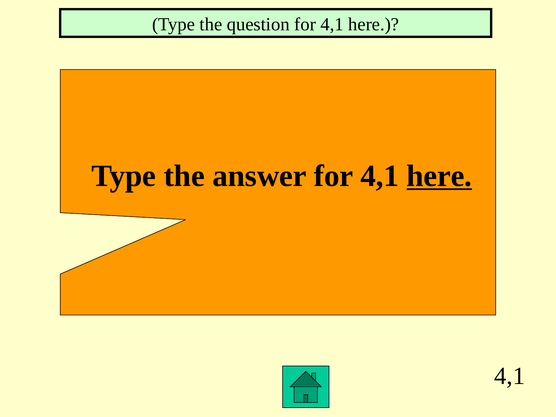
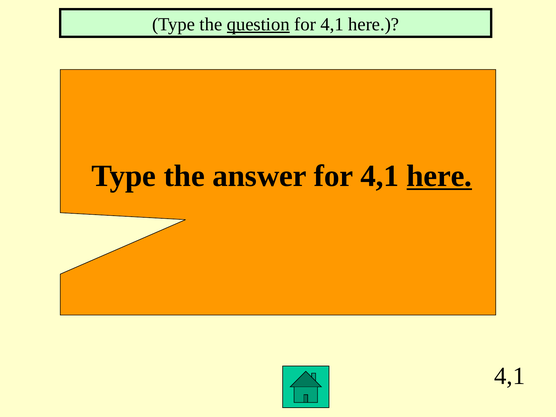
question underline: none -> present
